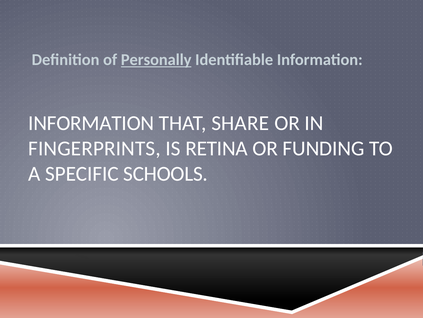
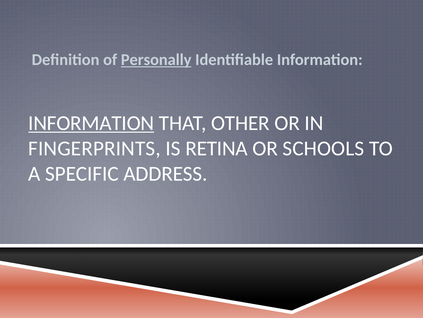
INFORMATION at (91, 123) underline: none -> present
SHARE: SHARE -> OTHER
FUNDING: FUNDING -> SCHOOLS
SCHOOLS: SCHOOLS -> ADDRESS
